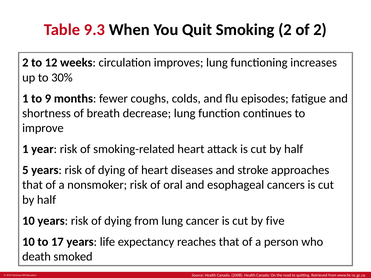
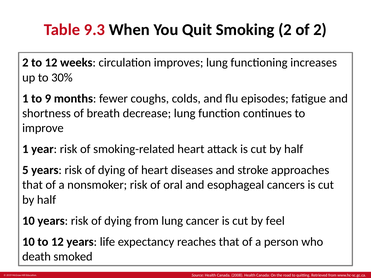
five: five -> feel
10 to 17: 17 -> 12
